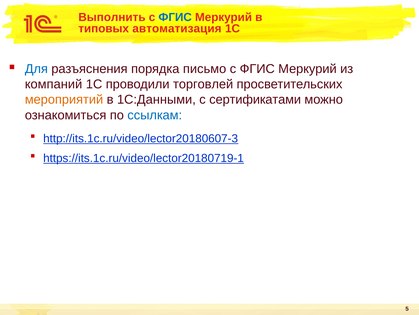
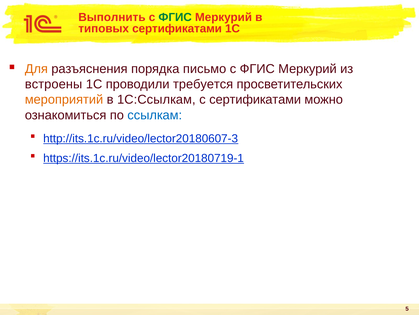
ФГИС at (175, 17) colour: blue -> green
типовых автоматизация: автоматизация -> сертификатами
Для colour: blue -> orange
компаний: компаний -> встроены
торговлей: торговлей -> требуется
1С:Данными: 1С:Данными -> 1С:Ссылкам
